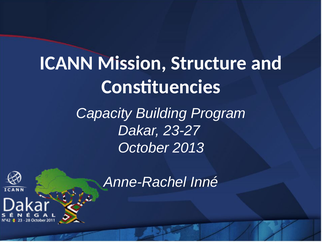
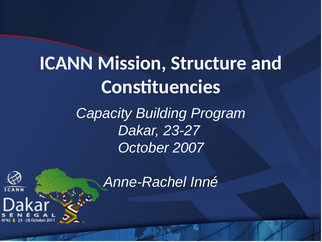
2013: 2013 -> 2007
